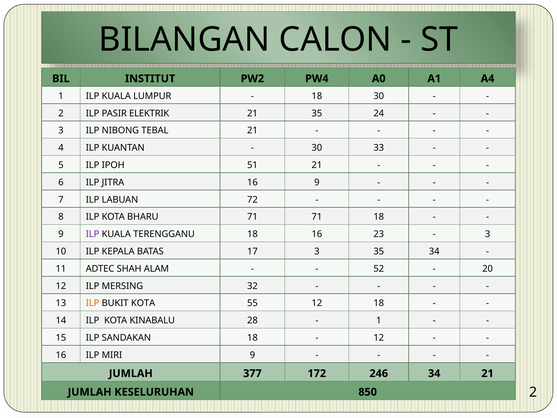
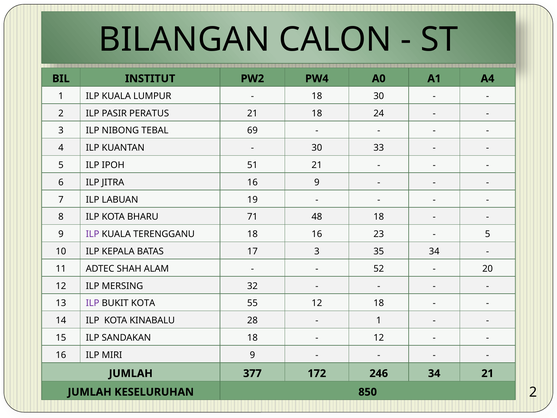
ELEKTRIK: ELEKTRIK -> PERATUS
21 35: 35 -> 18
TEBAL 21: 21 -> 69
72: 72 -> 19
71 71: 71 -> 48
3 at (488, 234): 3 -> 5
ILP at (93, 303) colour: orange -> purple
